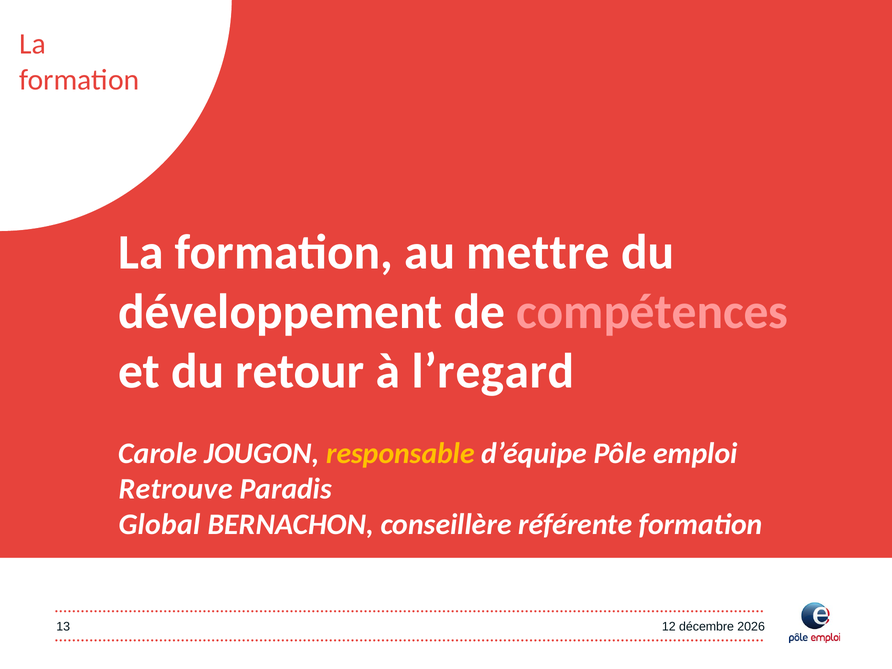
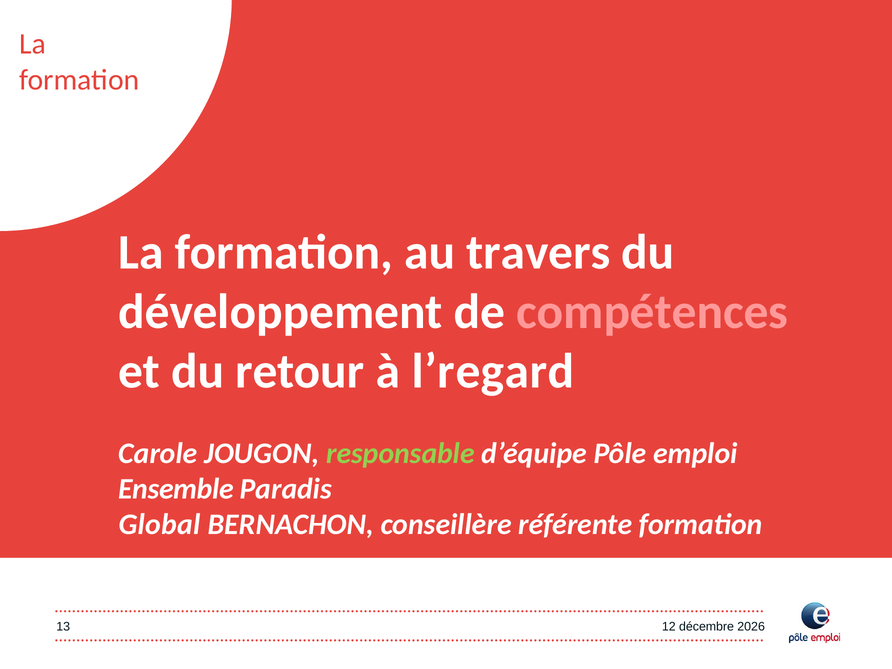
mettre: mettre -> travers
responsable colour: yellow -> light green
Retrouve: Retrouve -> Ensemble
